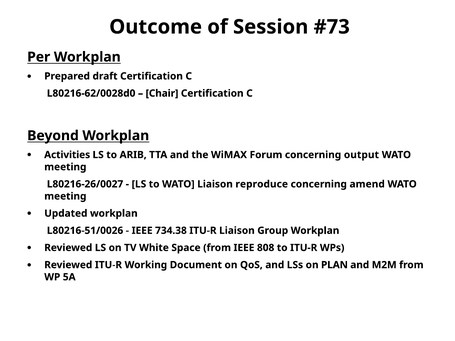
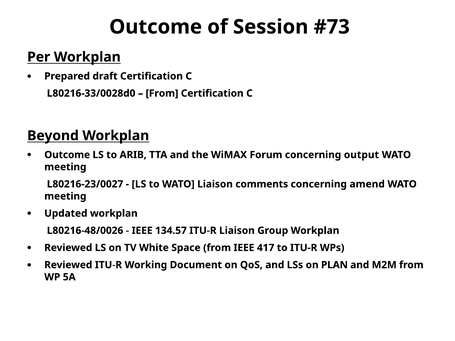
L80216-62/0028d0: L80216-62/0028d0 -> L80216-33/0028d0
Chair at (162, 93): Chair -> From
Activities at (67, 155): Activities -> Outcome
L80216-26/0027: L80216-26/0027 -> L80216-23/0027
reproduce: reproduce -> comments
L80216-51/0026: L80216-51/0026 -> L80216-48/0026
734.38: 734.38 -> 134.57
808: 808 -> 417
